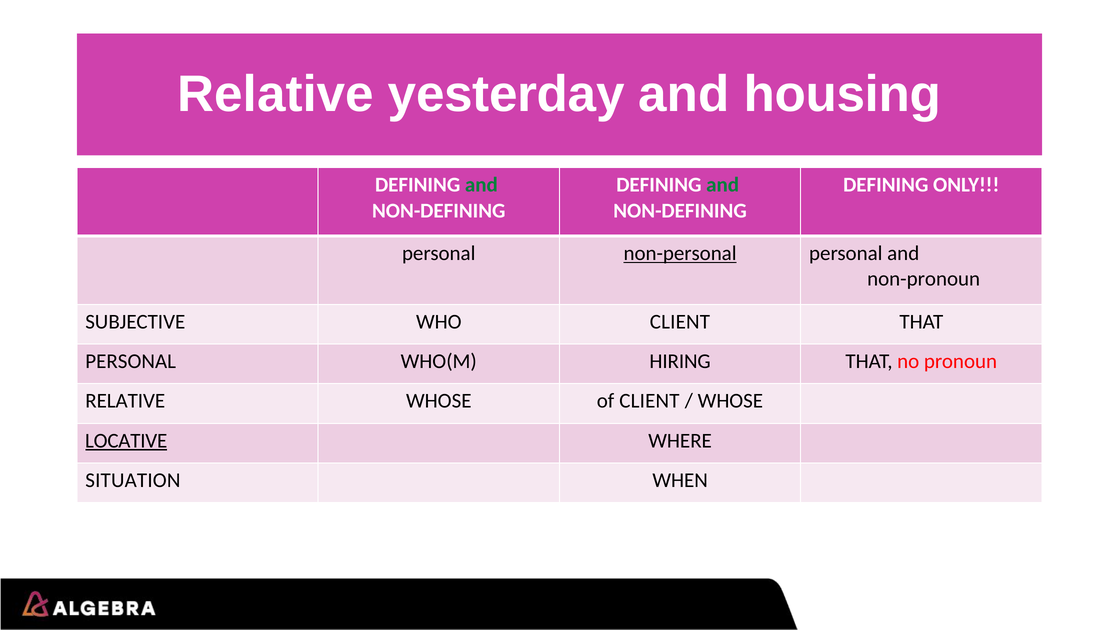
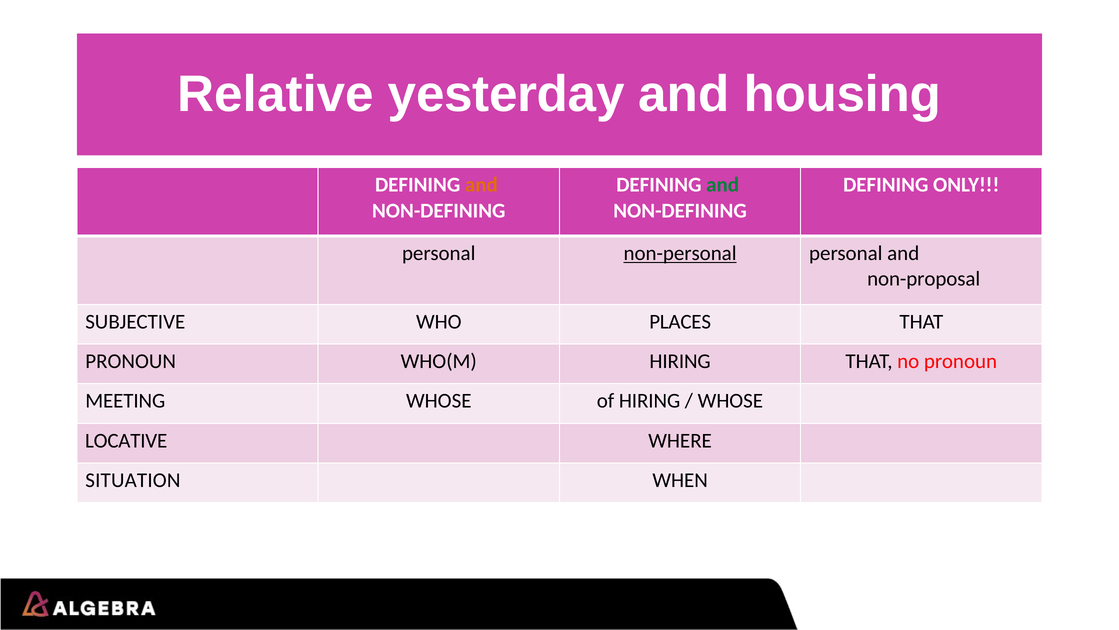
and at (481, 185) colour: green -> orange
non-pronoun: non-pronoun -> non-proposal
WHO CLIENT: CLIENT -> PLACES
PERSONAL at (131, 361): PERSONAL -> PRONOUN
RELATIVE at (125, 401): RELATIVE -> MEETING
of CLIENT: CLIENT -> HIRING
LOCATIVE underline: present -> none
